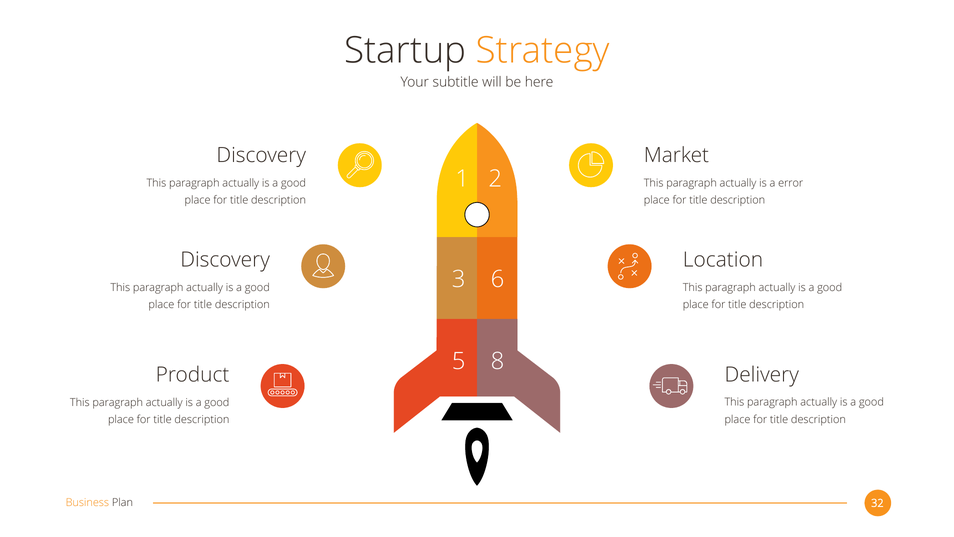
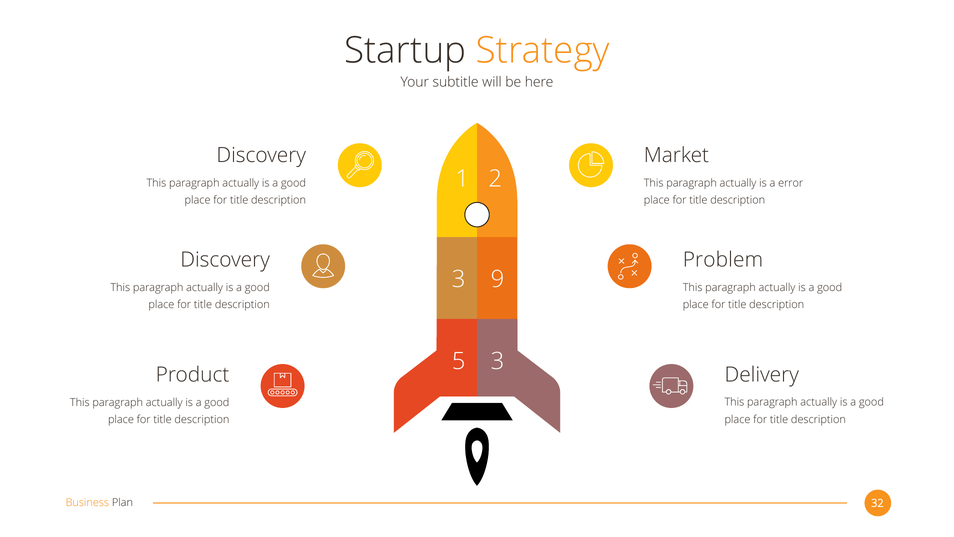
Location: Location -> Problem
6: 6 -> 9
5 8: 8 -> 3
